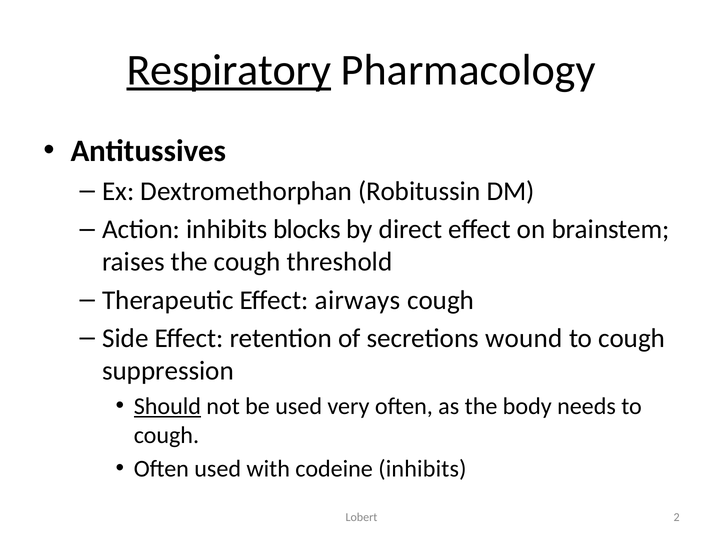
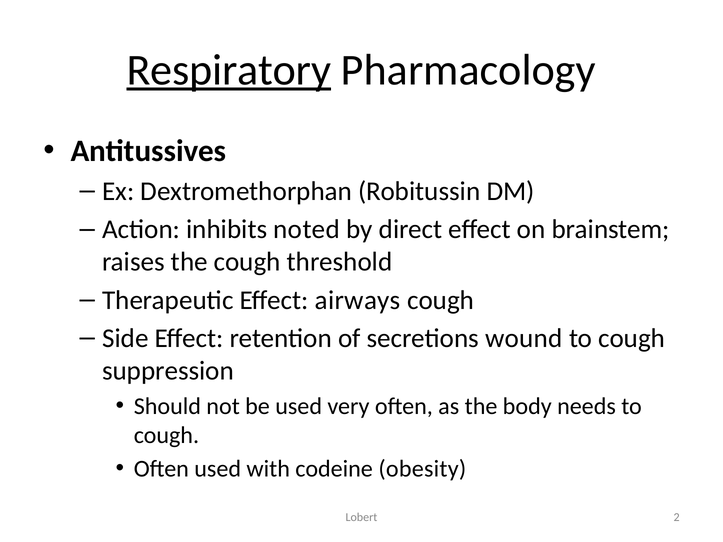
blocks: blocks -> noted
Should underline: present -> none
codeine inhibits: inhibits -> obesity
